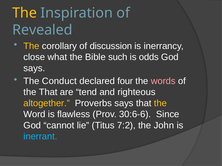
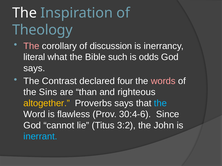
The at (25, 13) colour: yellow -> white
Revealed: Revealed -> Theology
The at (31, 46) colour: yellow -> pink
close: close -> literal
Conduct: Conduct -> Contrast
the That: That -> Sins
tend: tend -> than
the at (160, 103) colour: yellow -> light blue
30:6-6: 30:6-6 -> 30:4-6
7:2: 7:2 -> 3:2
